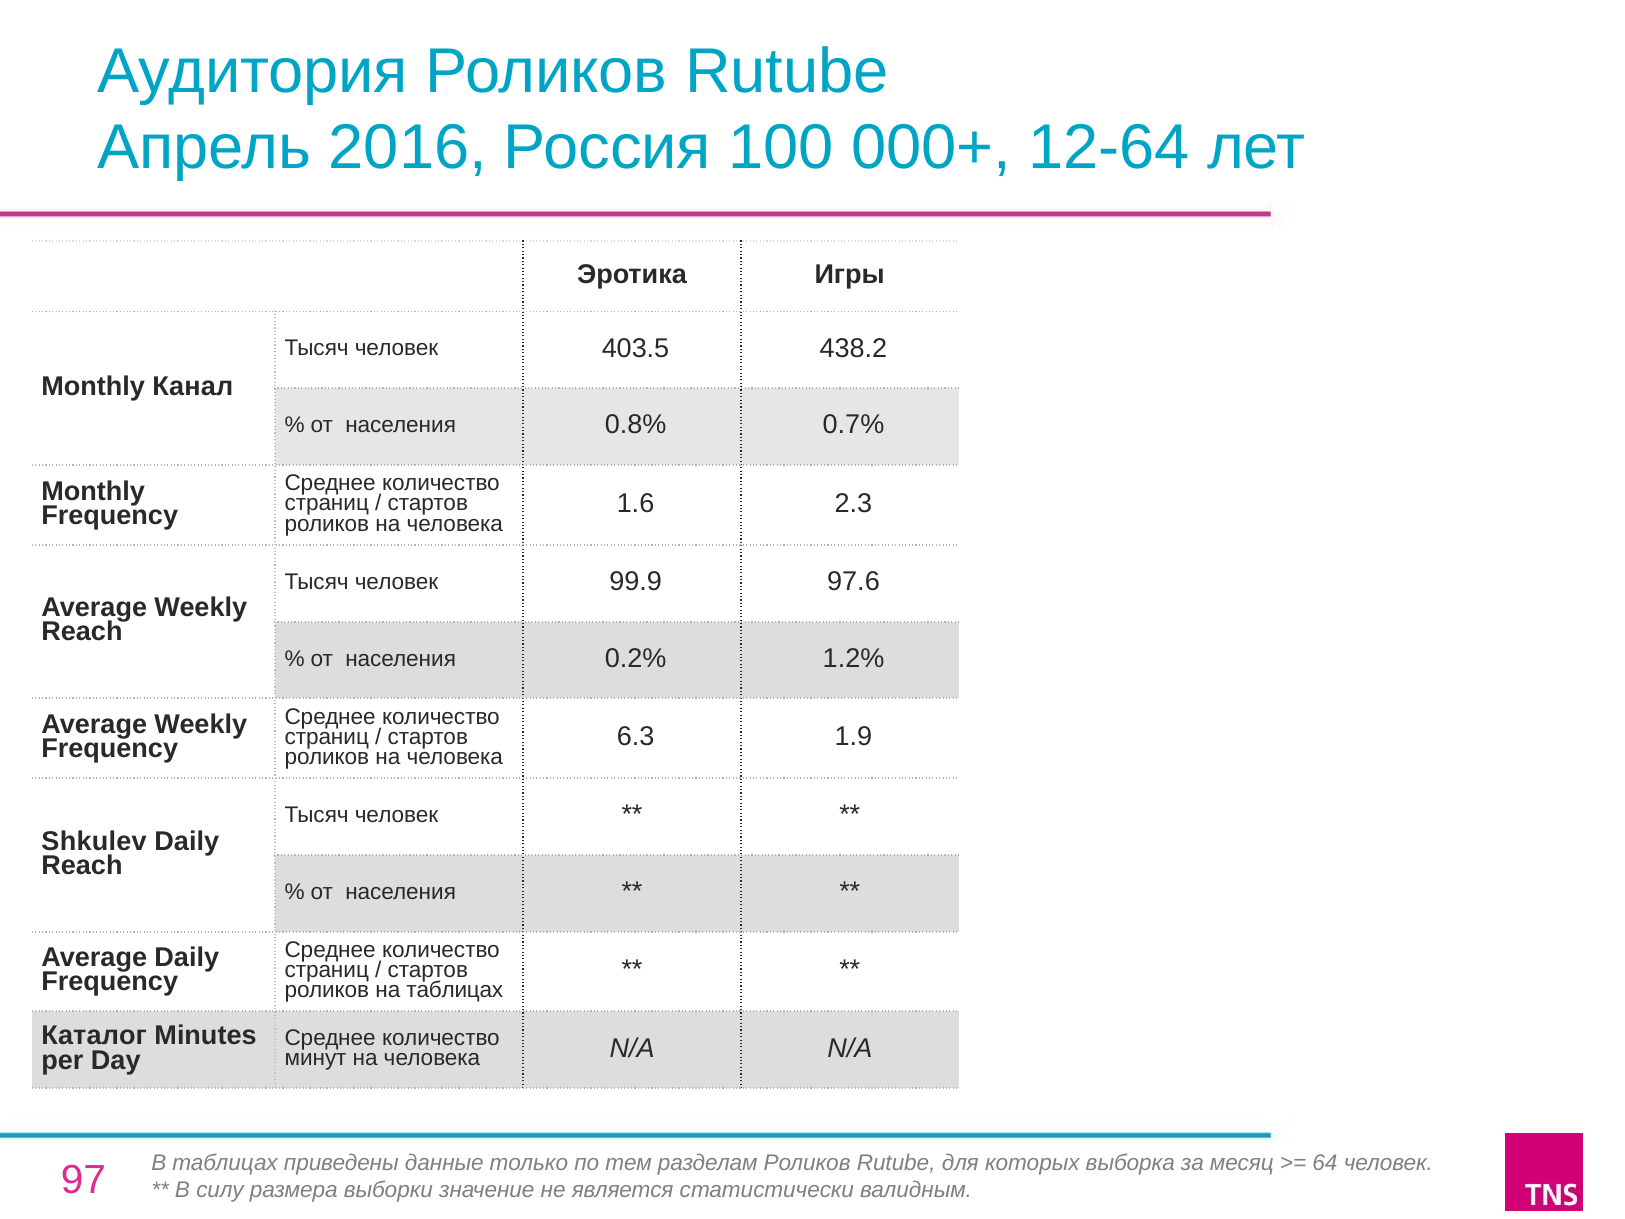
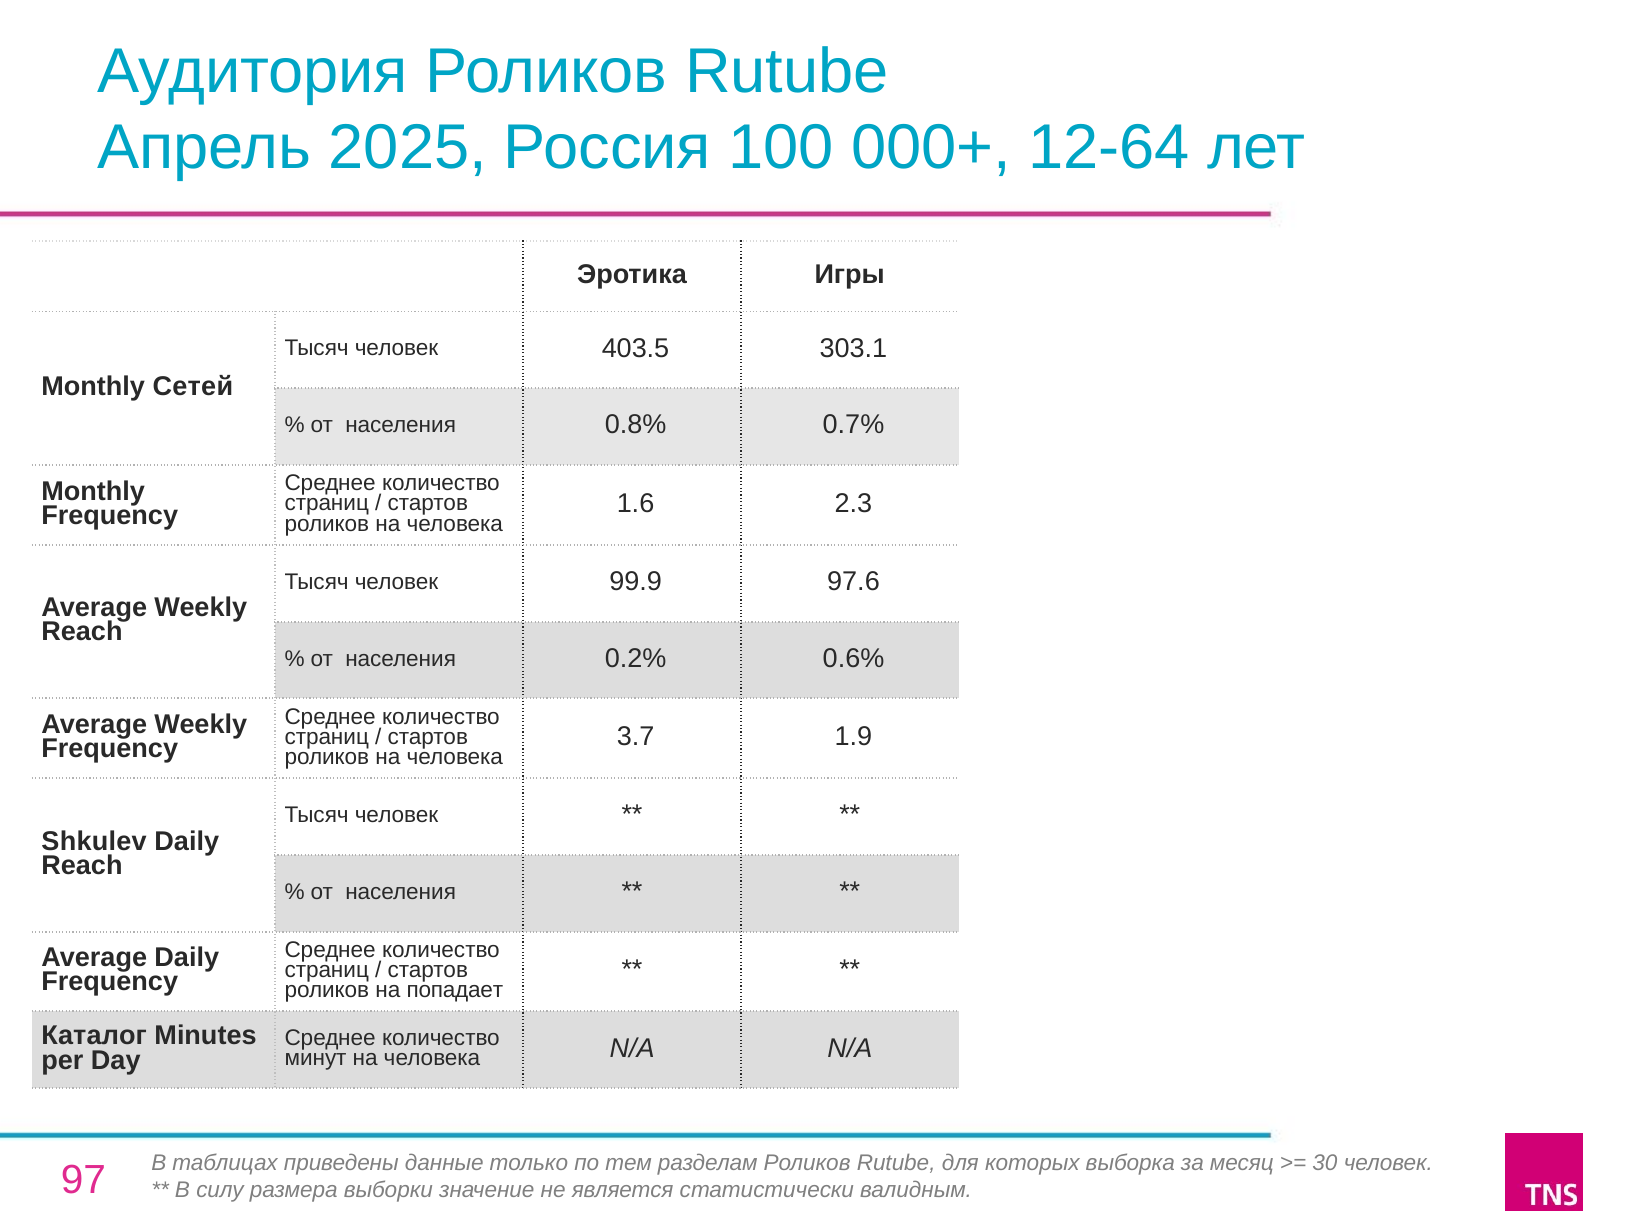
2016: 2016 -> 2025
438.2: 438.2 -> 303.1
Канал: Канал -> Сетей
1.2%: 1.2% -> 0.6%
6.3: 6.3 -> 3.7
на таблицах: таблицах -> попадает
64: 64 -> 30
